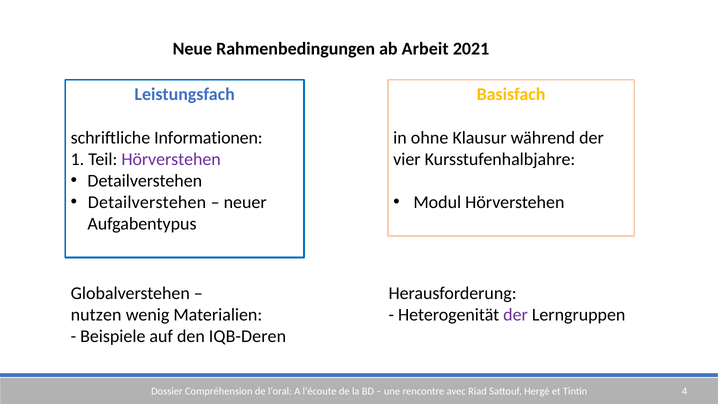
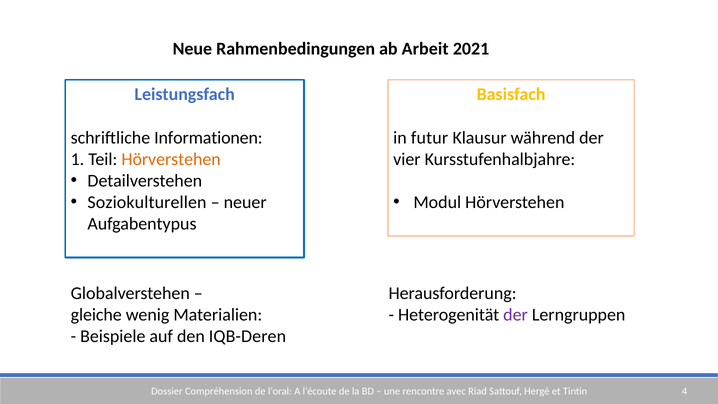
ohne: ohne -> futur
Hörverstehen at (171, 159) colour: purple -> orange
Detailverstehen at (147, 202): Detailverstehen -> Soziokulturellen
nutzen: nutzen -> gleiche
